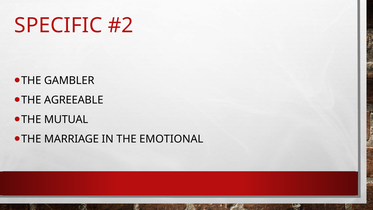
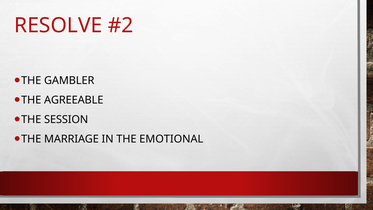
SPECIFIC: SPECIFIC -> RESOLVE
MUTUAL: MUTUAL -> SESSION
